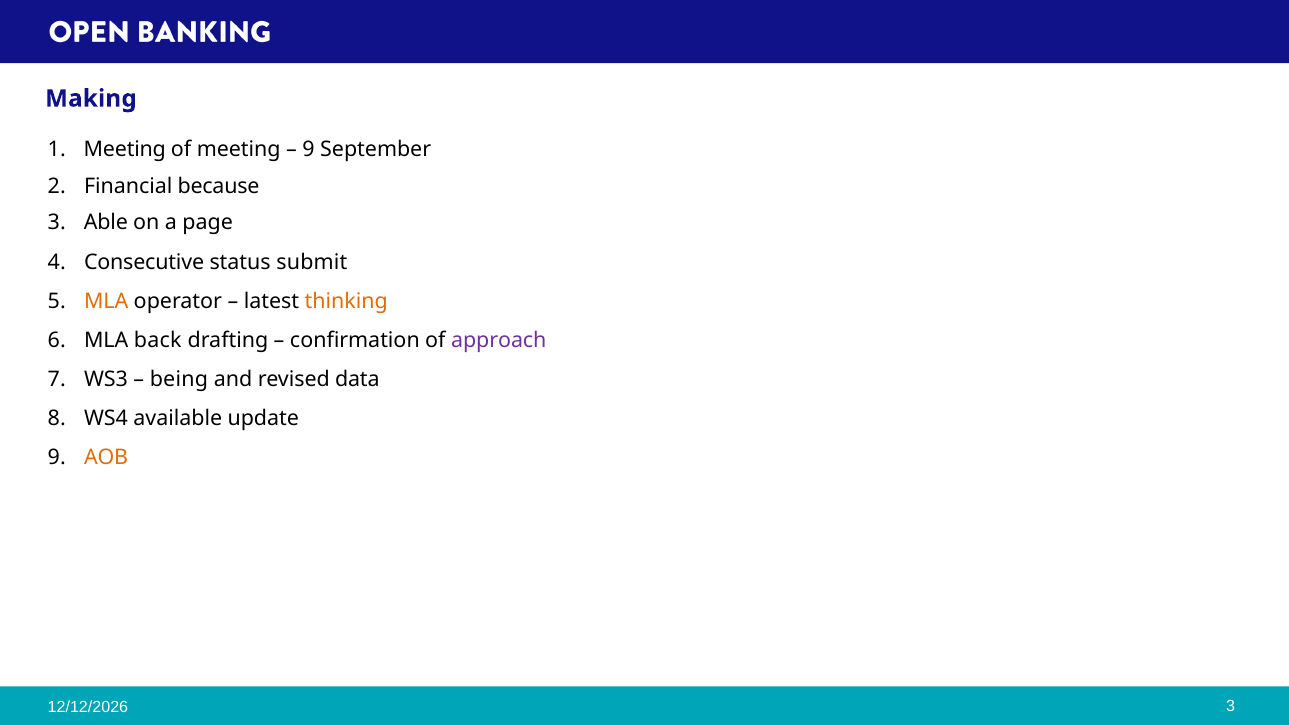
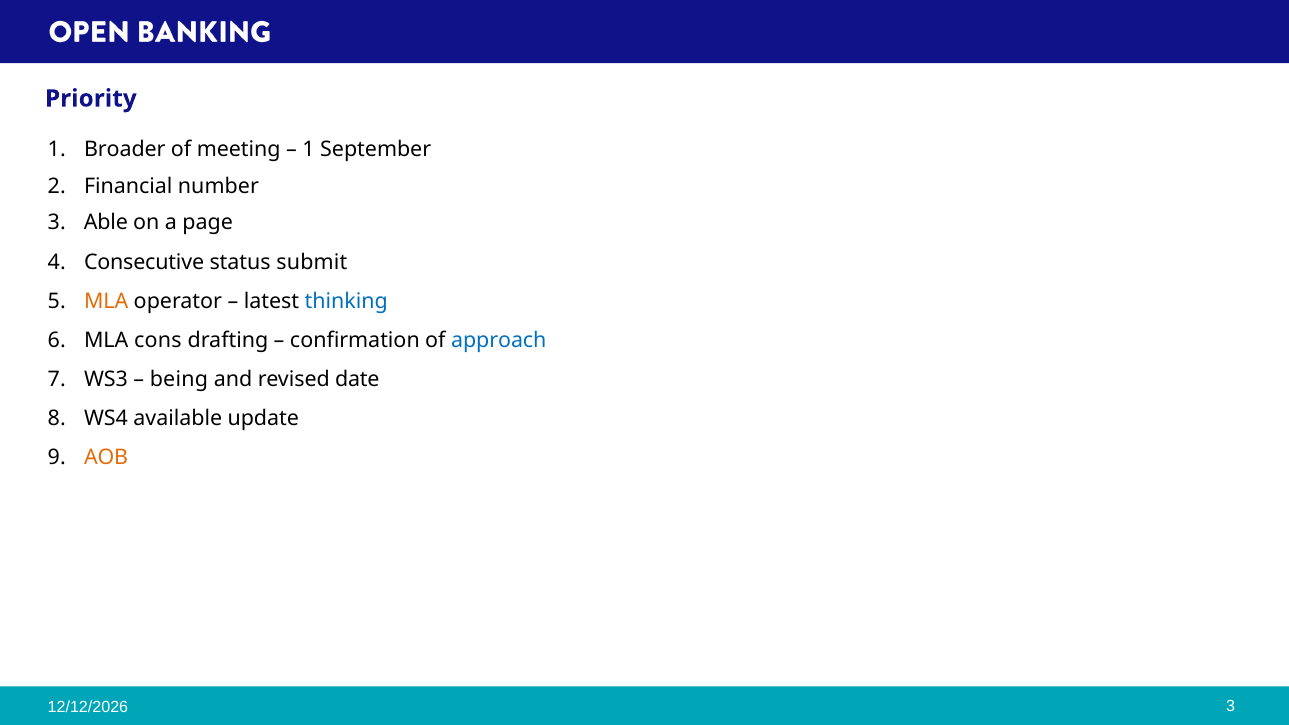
Making: Making -> Priority
Meeting at (125, 149): Meeting -> Broader
9 at (309, 149): 9 -> 1
because: because -> number
thinking colour: orange -> blue
back: back -> cons
approach colour: purple -> blue
data: data -> date
